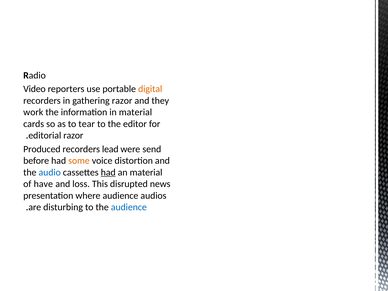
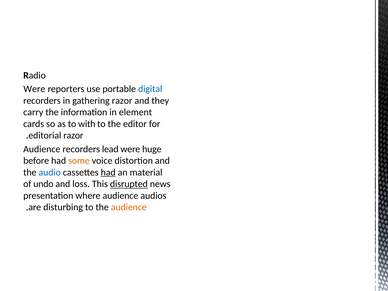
Video at (34, 89): Video -> Were
digital colour: orange -> blue
work: work -> carry
in material: material -> element
tear: tear -> with
Produced at (42, 149): Produced -> Audience
send: send -> huge
have: have -> undo
disrupted underline: none -> present
audience at (129, 207) colour: blue -> orange
